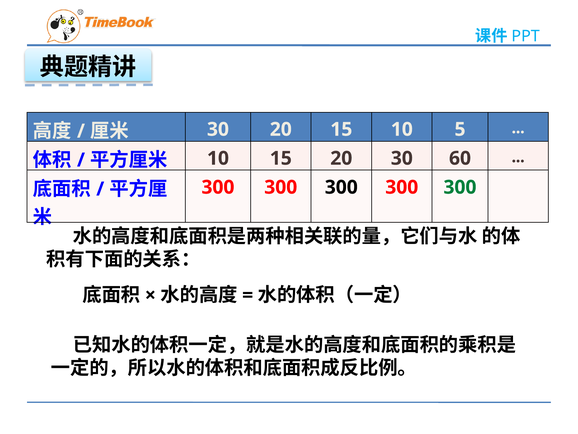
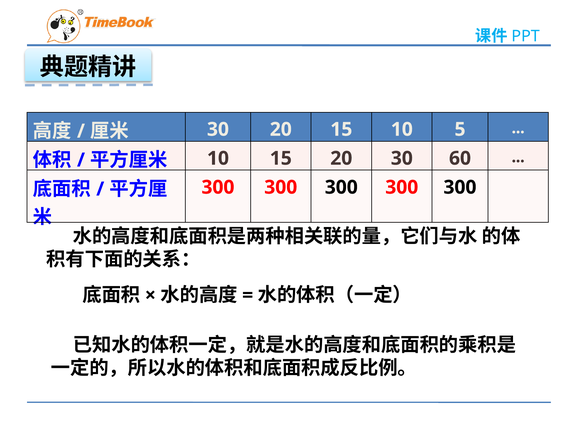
300 at (460, 187) colour: green -> black
